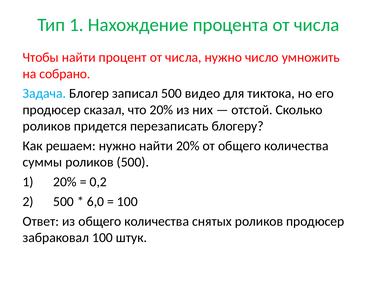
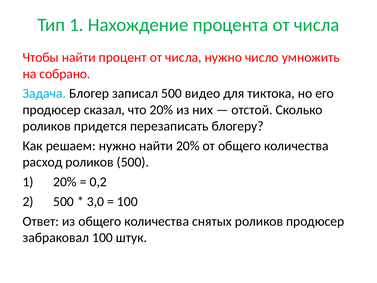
суммы: суммы -> расход
6,0: 6,0 -> 3,0
